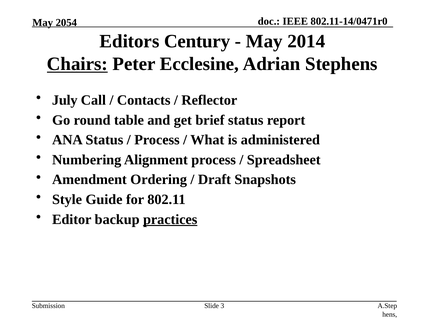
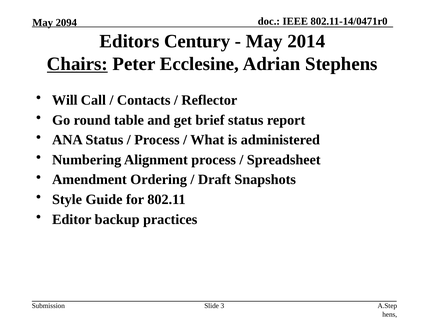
2054: 2054 -> 2094
July: July -> Will
practices underline: present -> none
